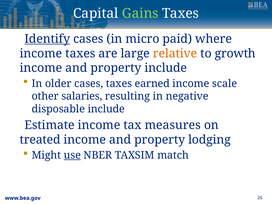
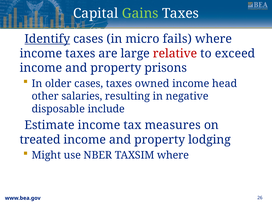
paid: paid -> fails
relative colour: orange -> red
growth: growth -> exceed
property include: include -> prisons
earned: earned -> owned
scale: scale -> head
use underline: present -> none
TAXSIM match: match -> where
